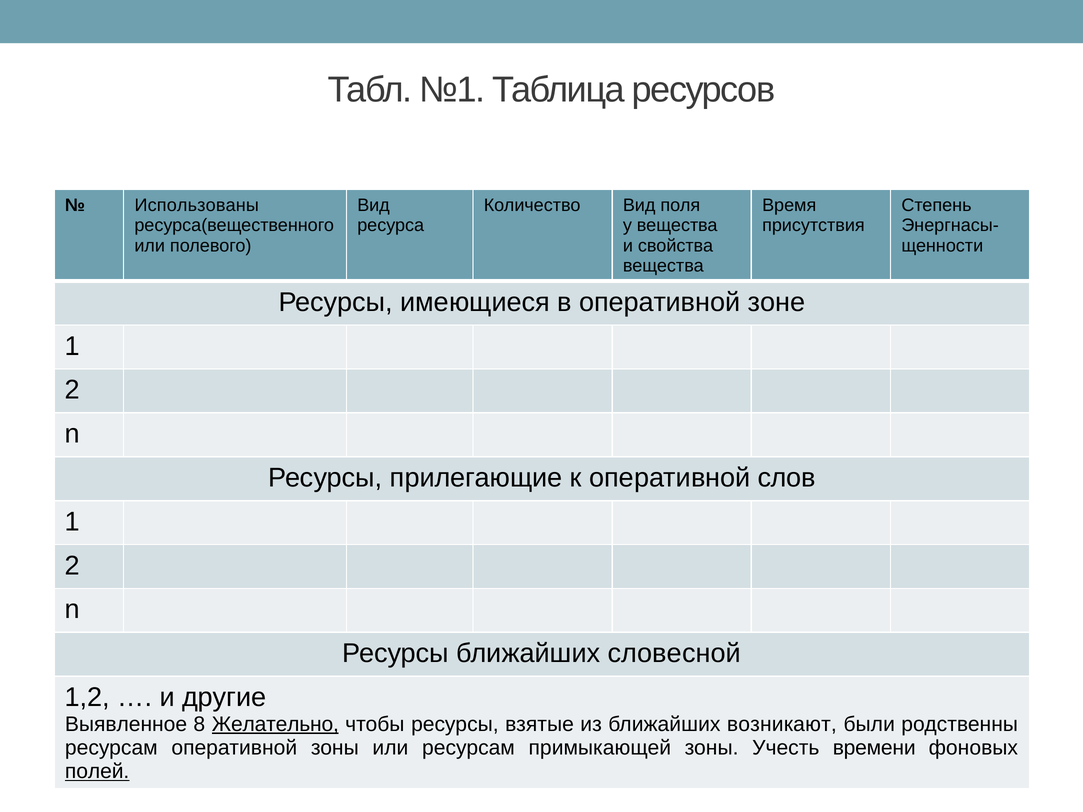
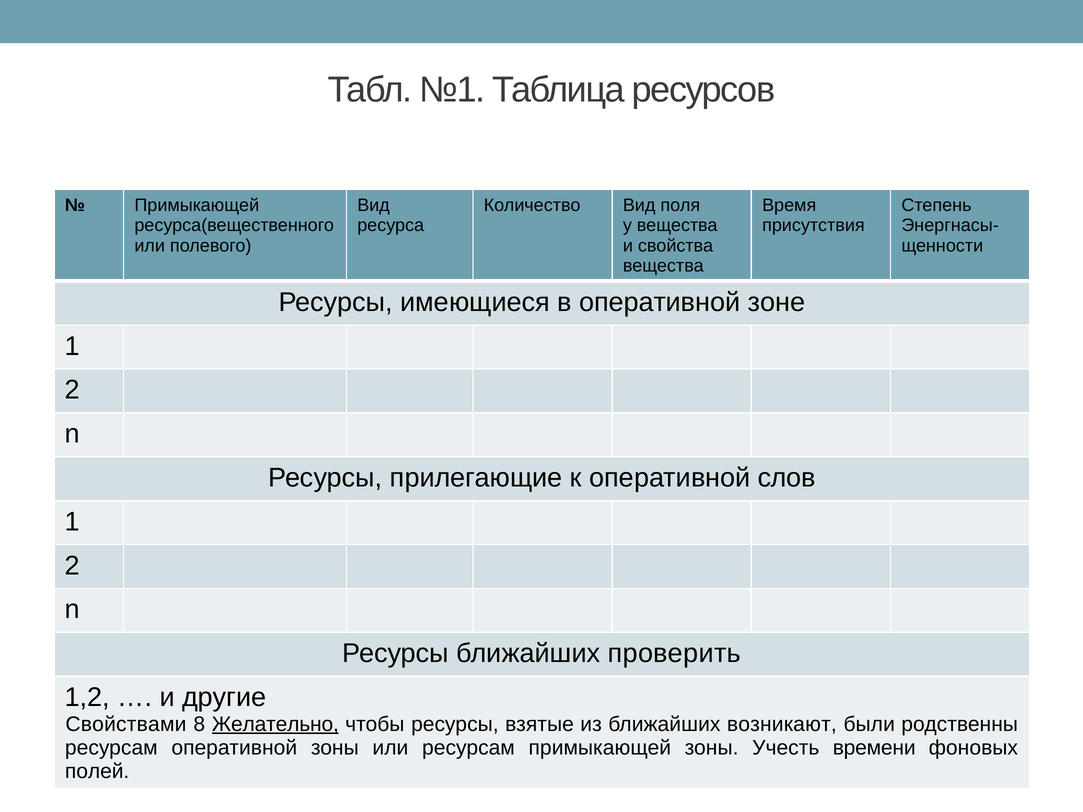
Использованы at (197, 205): Использованы -> Примыкающей
словесной: словесной -> проверить
Выявленное: Выявленное -> Свойствами
полей underline: present -> none
